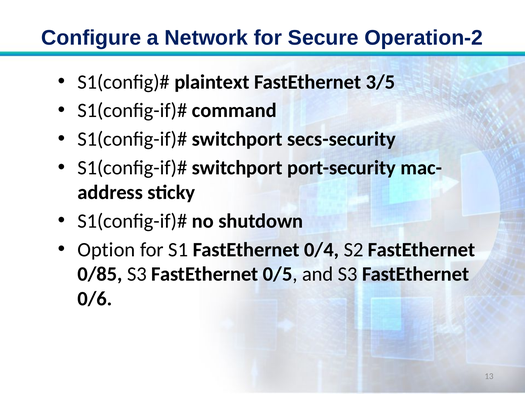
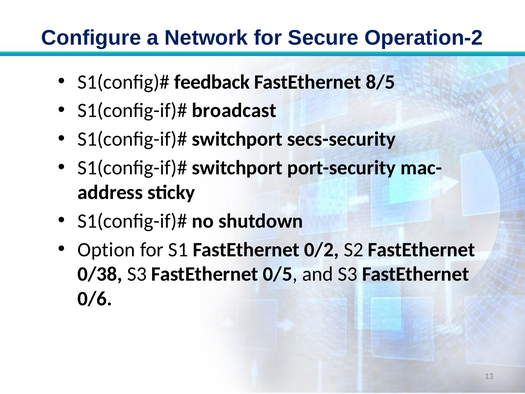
plaintext: plaintext -> feedback
3/5: 3/5 -> 8/5
command: command -> broadcast
0/4: 0/4 -> 0/2
0/85: 0/85 -> 0/38
